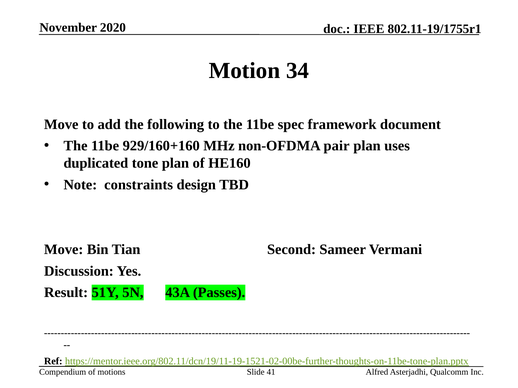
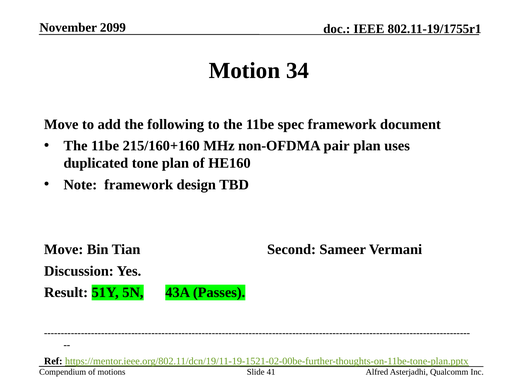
2020: 2020 -> 2099
929/160+160: 929/160+160 -> 215/160+160
Note constraints: constraints -> framework
